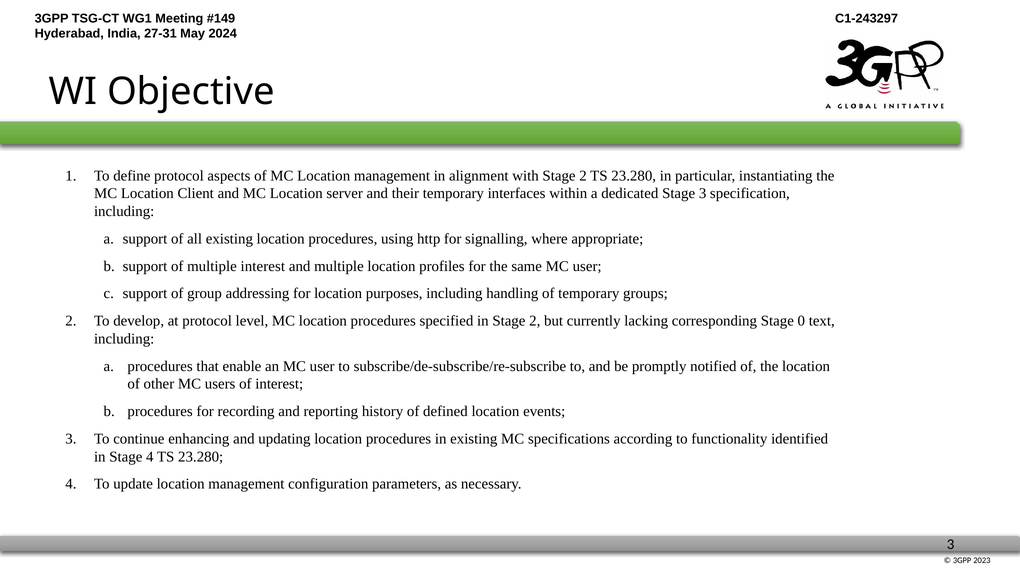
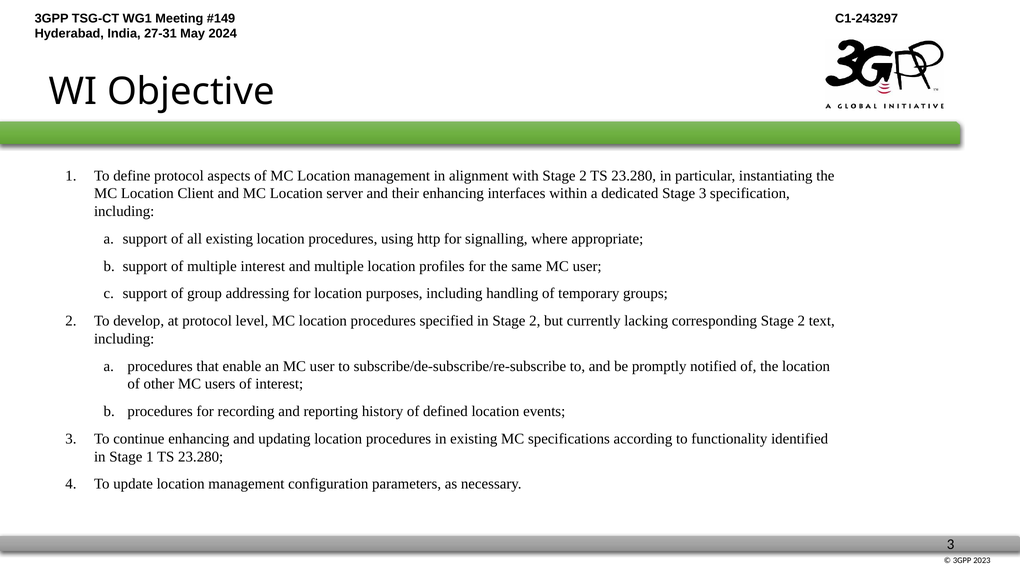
their temporary: temporary -> enhancing
corresponding Stage 0: 0 -> 2
Stage 4: 4 -> 1
